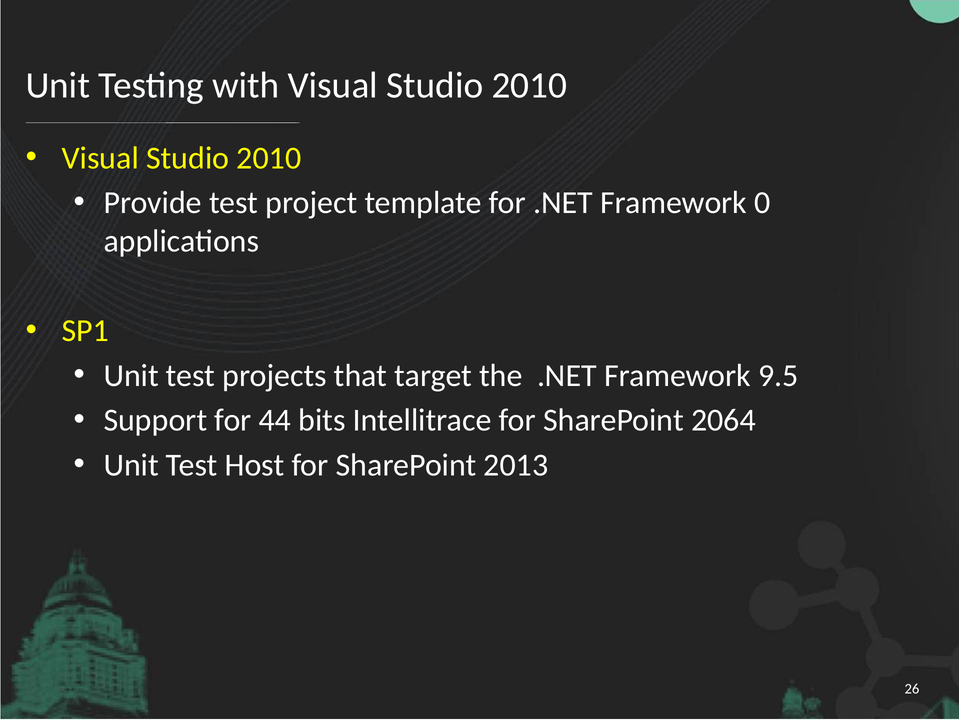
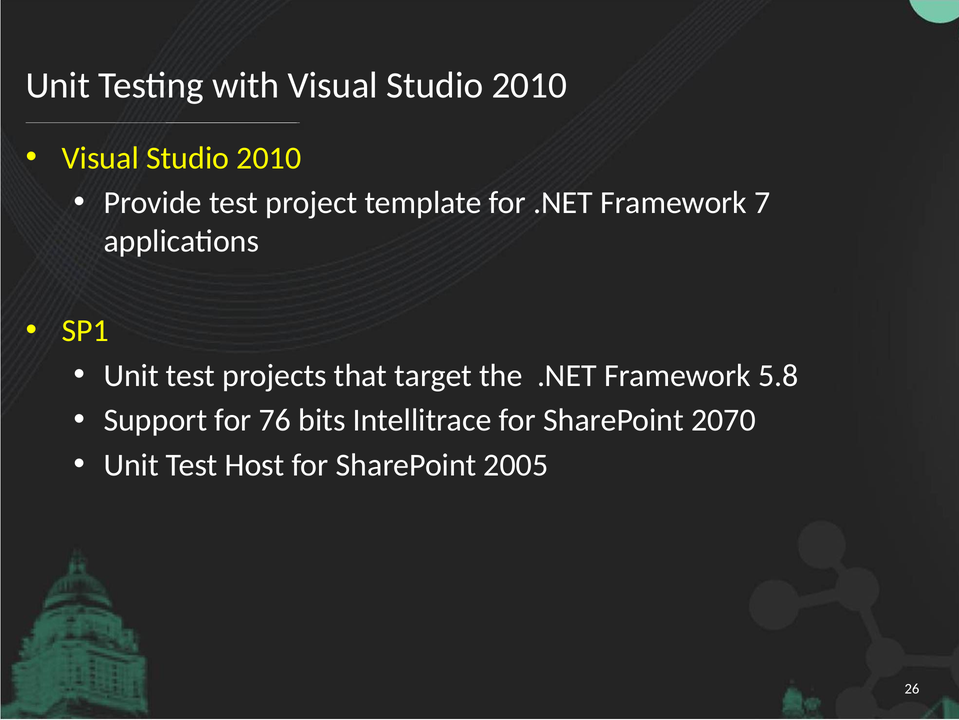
0: 0 -> 7
9.5: 9.5 -> 5.8
44: 44 -> 76
2064: 2064 -> 2070
2013: 2013 -> 2005
